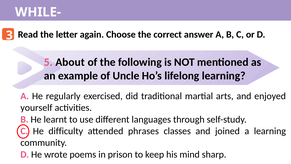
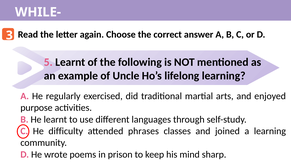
5 About: About -> Learnt
yourself: yourself -> purpose
